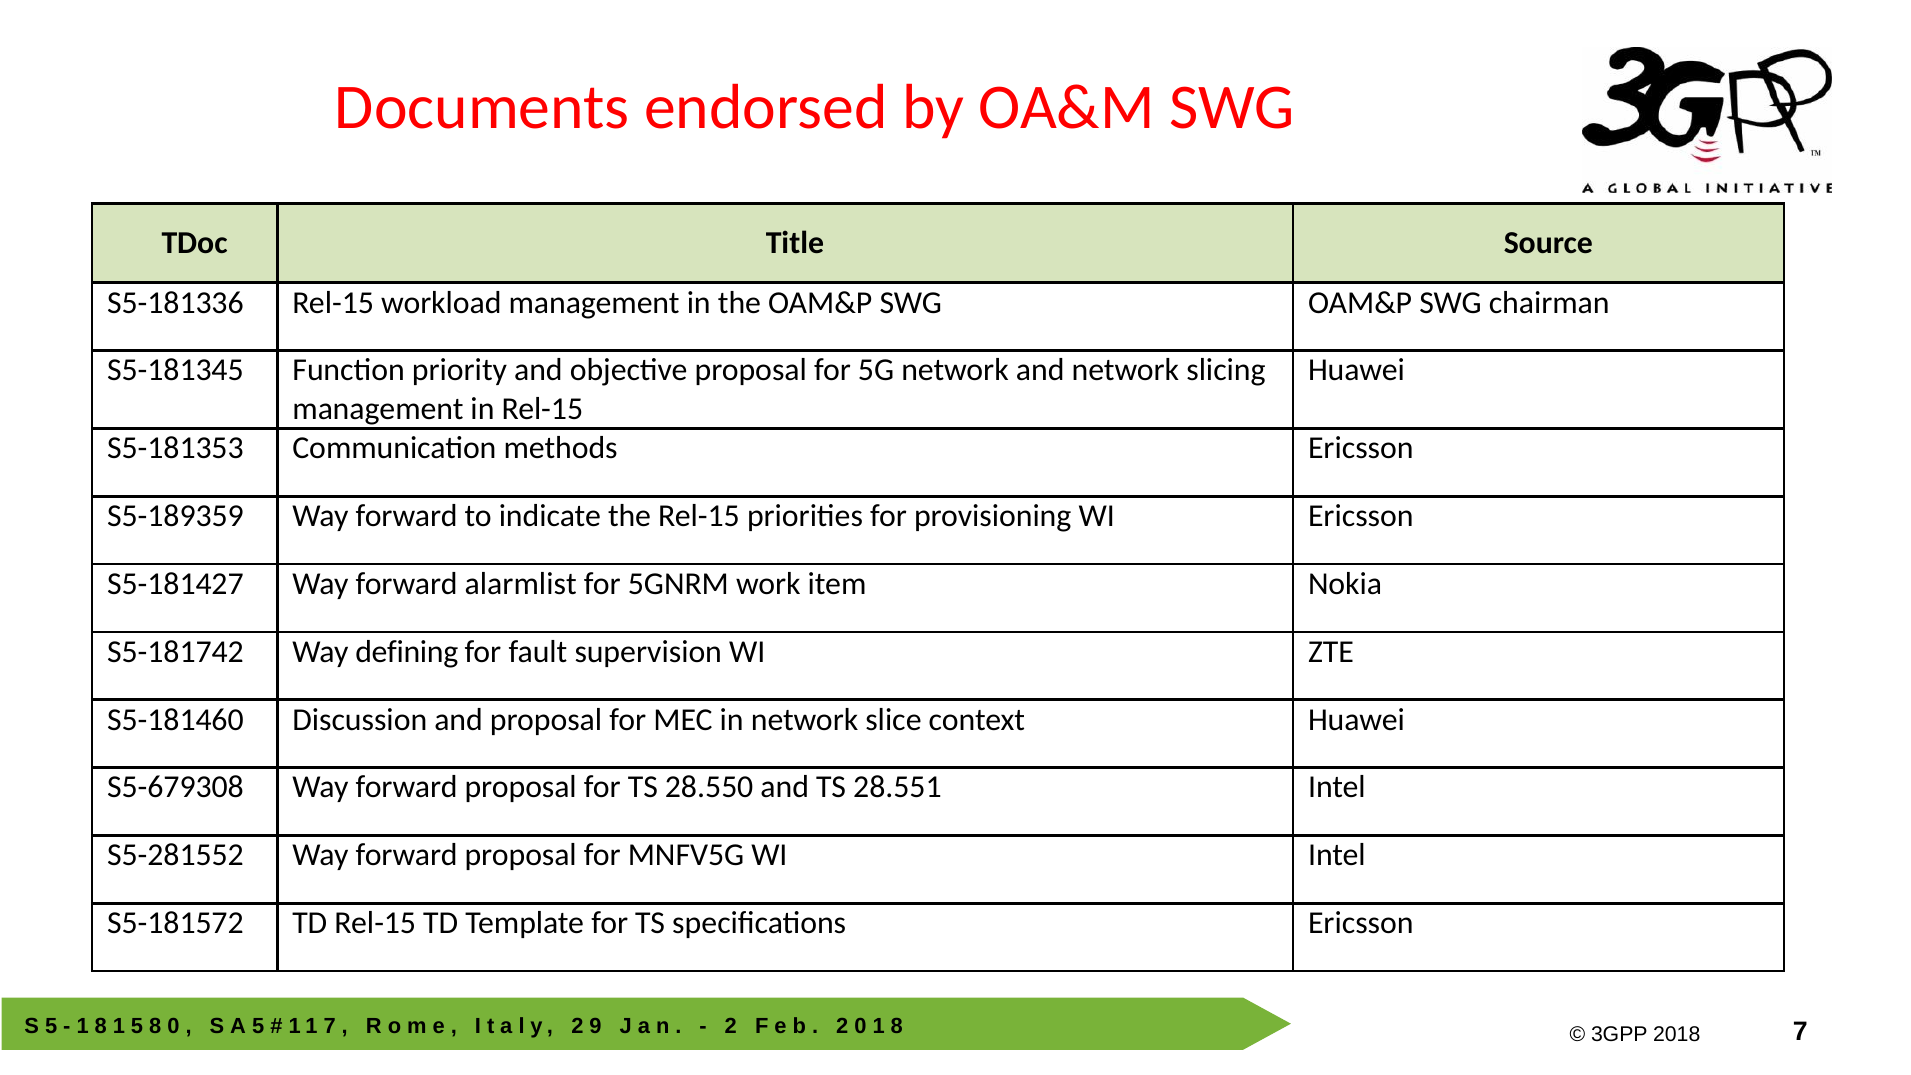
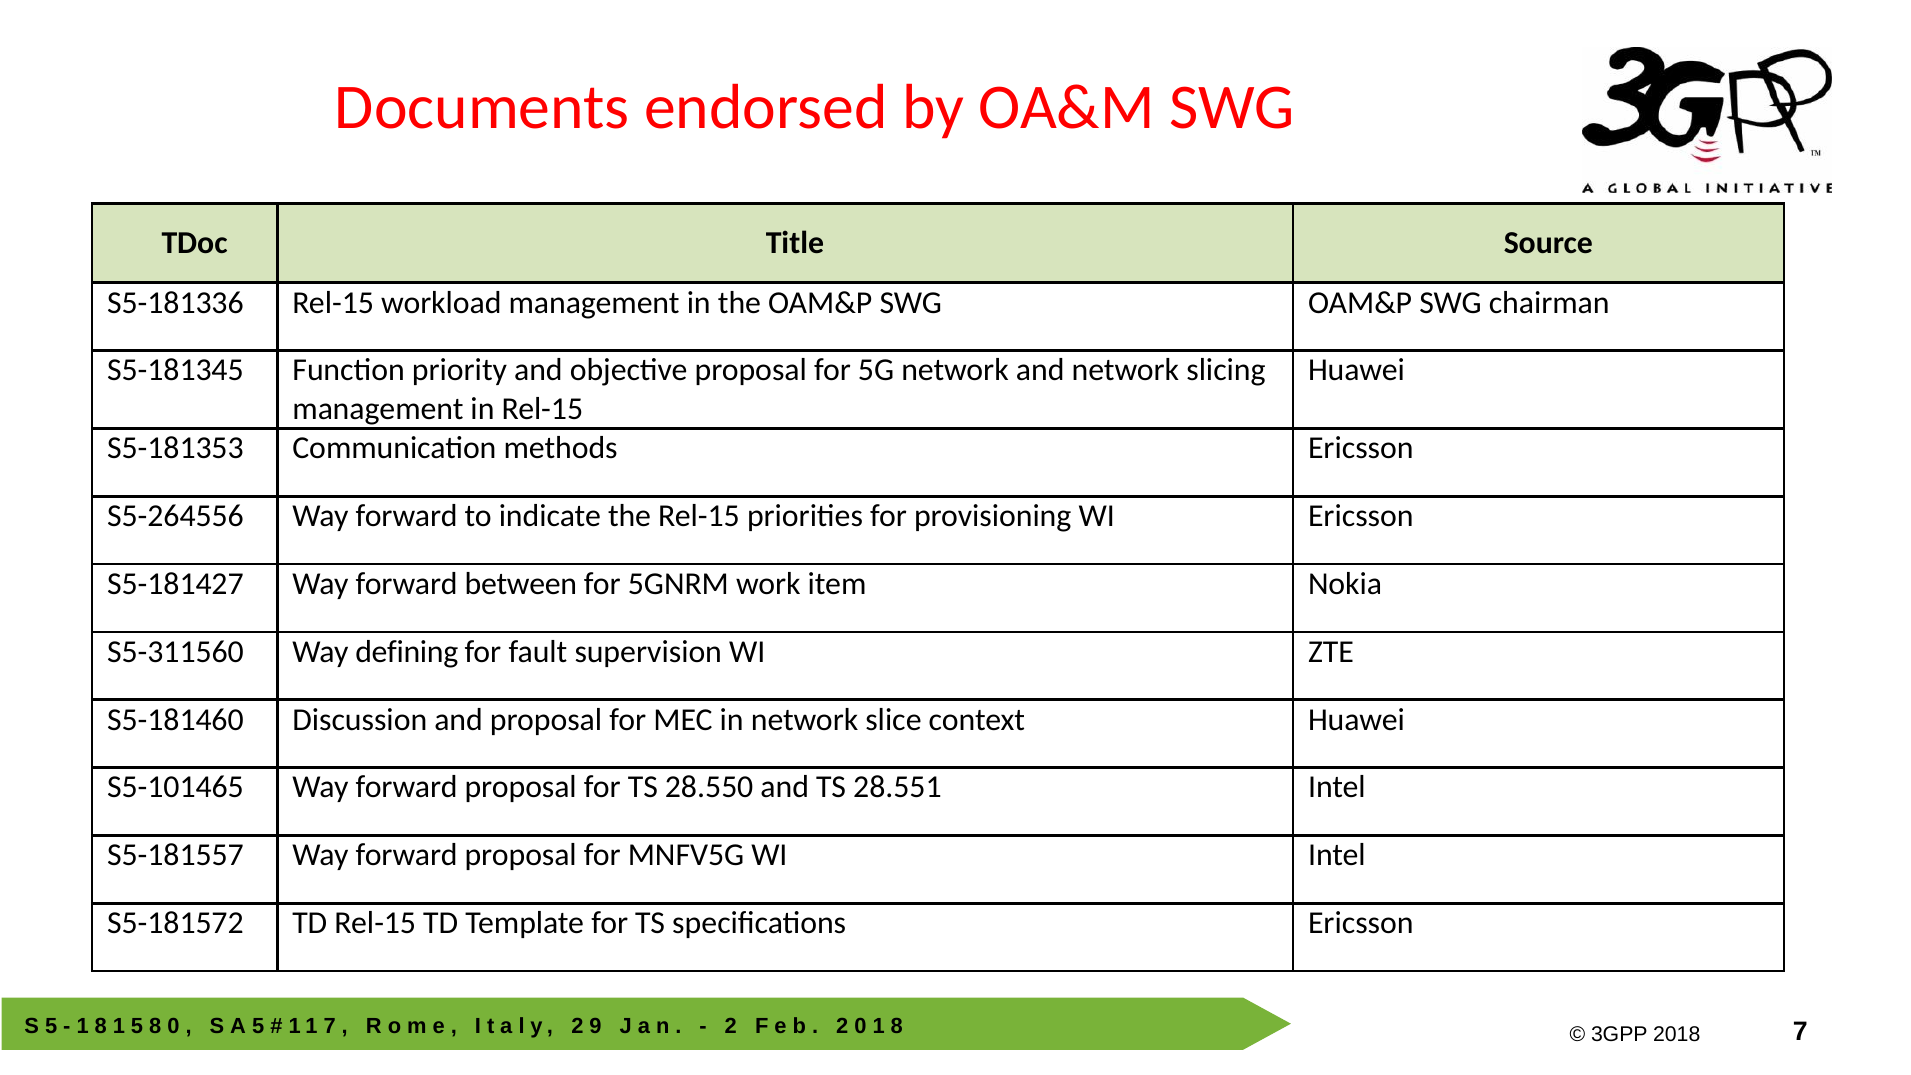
S5-189359: S5-189359 -> S5-264556
alarmlist: alarmlist -> between
S5-181742: S5-181742 -> S5-311560
S5-679308: S5-679308 -> S5-101465
S5-281552: S5-281552 -> S5-181557
